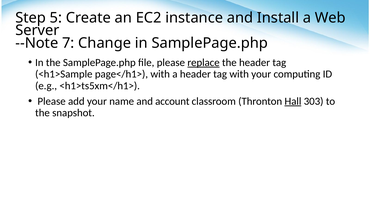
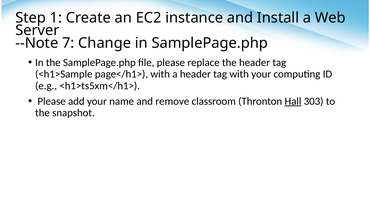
5: 5 -> 1
replace underline: present -> none
account: account -> remove
